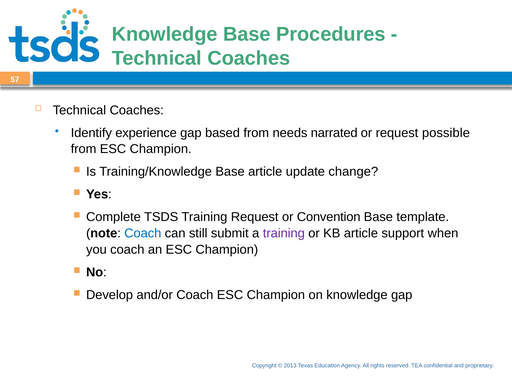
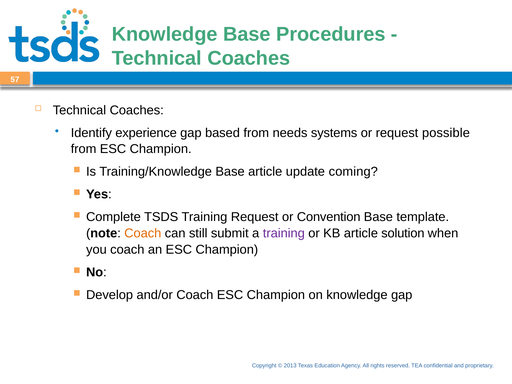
narrated: narrated -> systems
change: change -> coming
Coach at (143, 233) colour: blue -> orange
support: support -> solution
